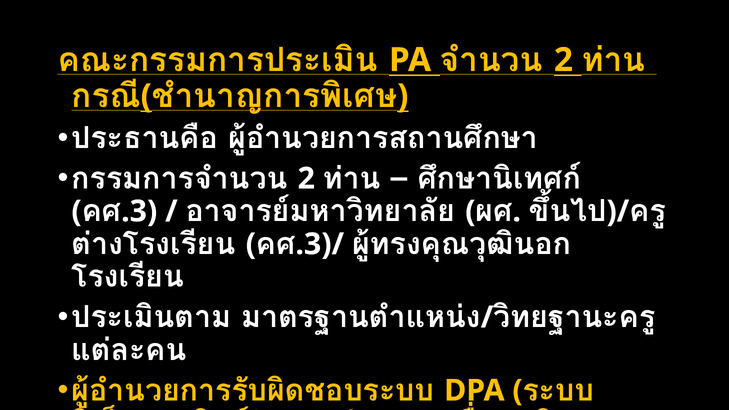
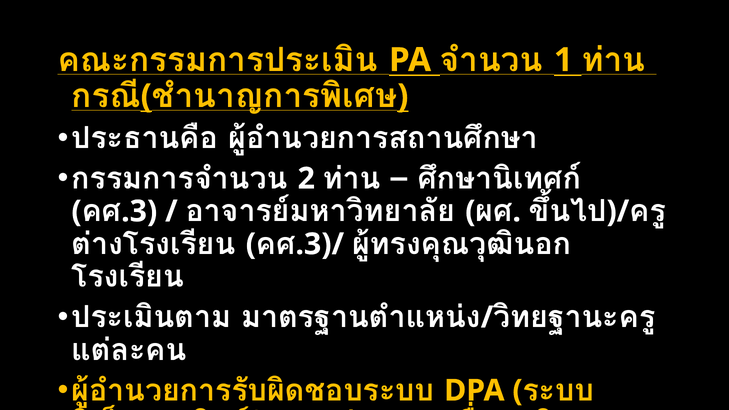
2 at (563, 60): 2 -> 1
